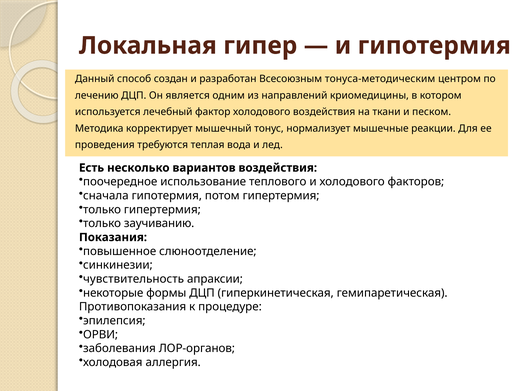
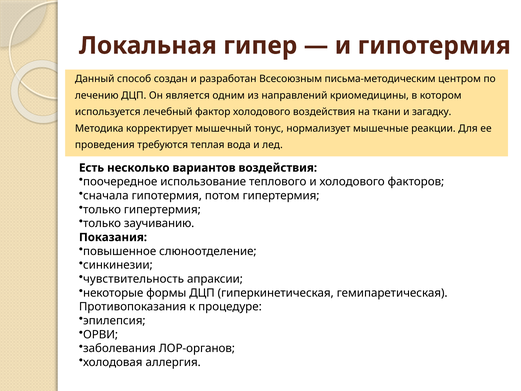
тонуса-методическим: тонуса-методическим -> письма-методическим
песком: песком -> загадку
